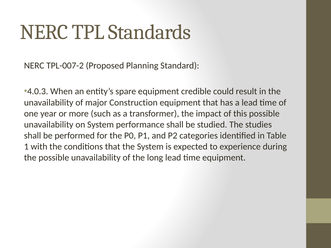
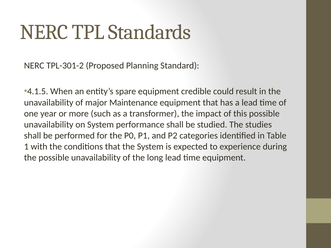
TPL-007-2: TPL-007-2 -> TPL-301-2
4.0.3: 4.0.3 -> 4.1.5
Construction: Construction -> Maintenance
